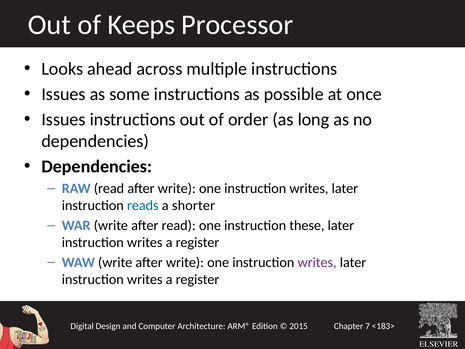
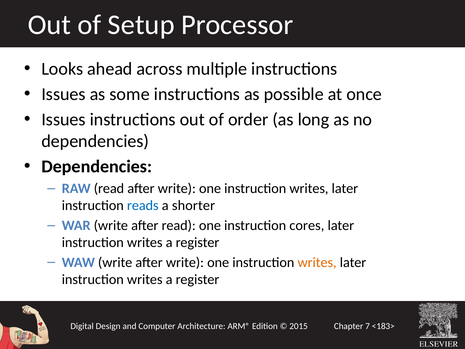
Keeps: Keeps -> Setup
these: these -> cores
writes at (317, 262) colour: purple -> orange
